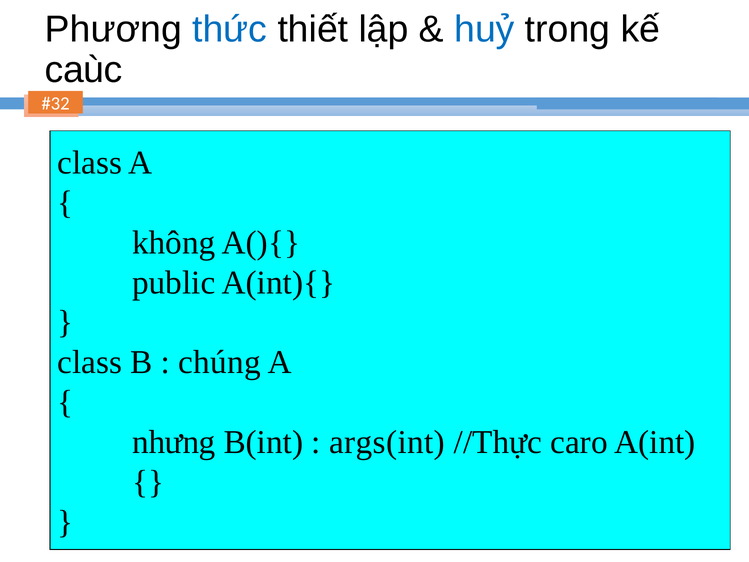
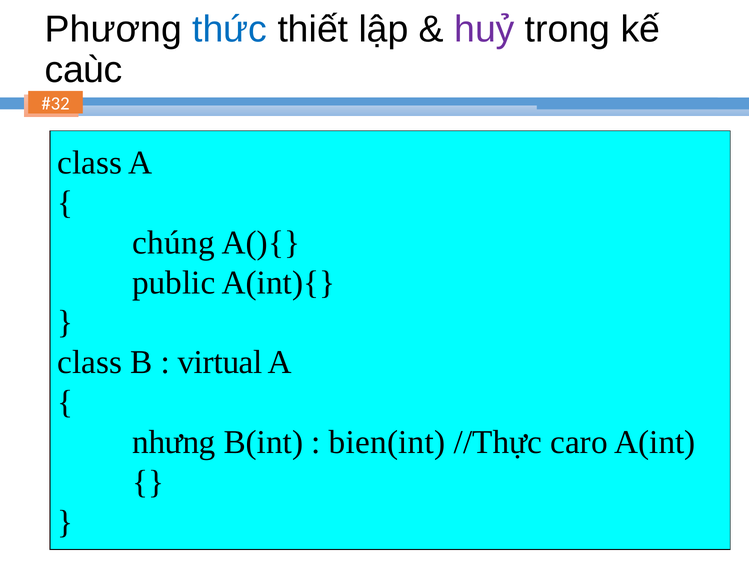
huỷ colour: blue -> purple
không: không -> chúng
chúng: chúng -> virtual
args(int: args(int -> bien(int
